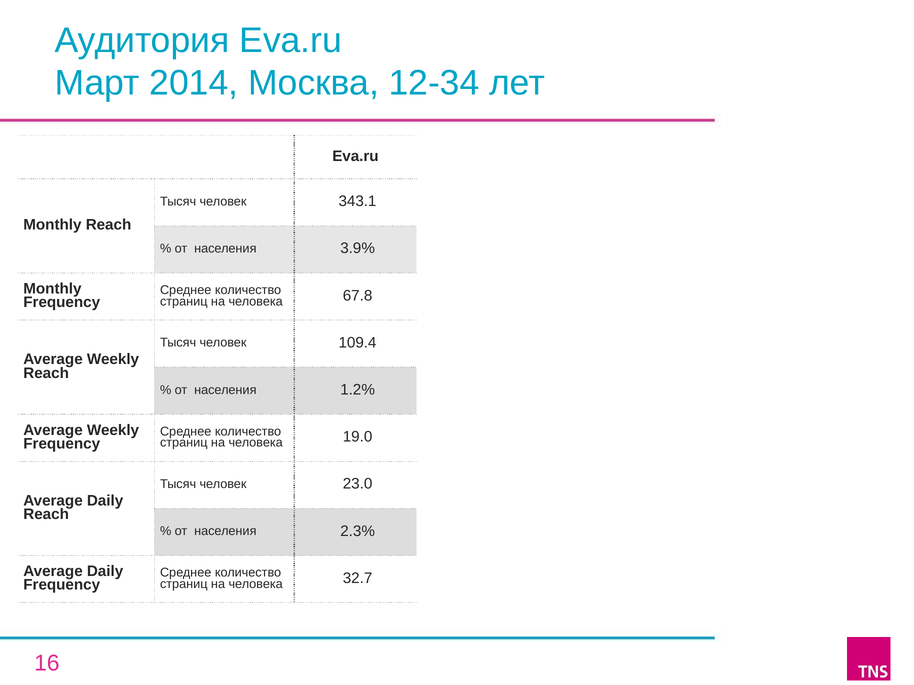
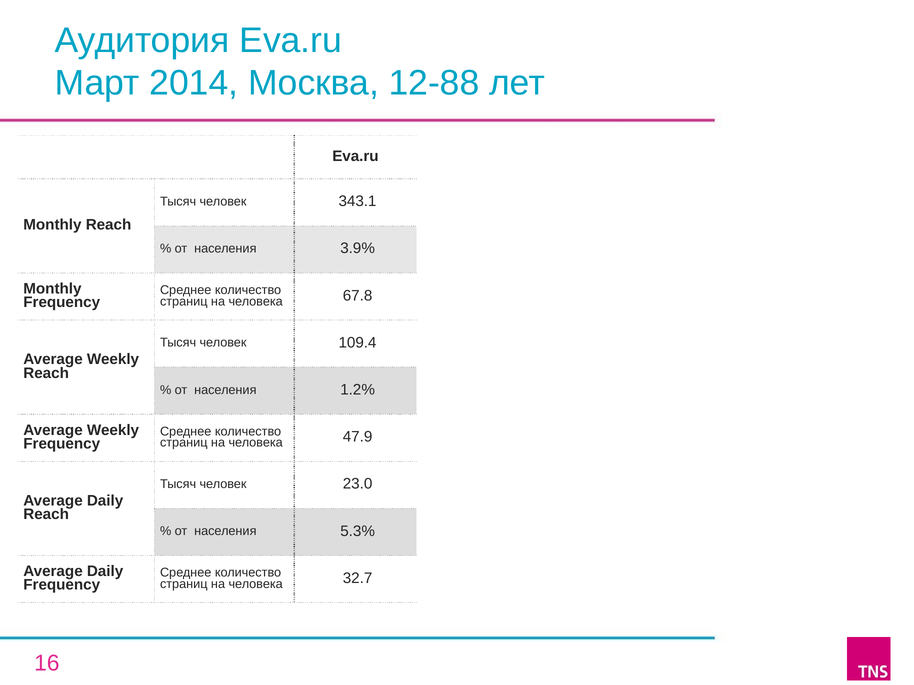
12-34: 12-34 -> 12-88
19.0: 19.0 -> 47.9
2.3%: 2.3% -> 5.3%
